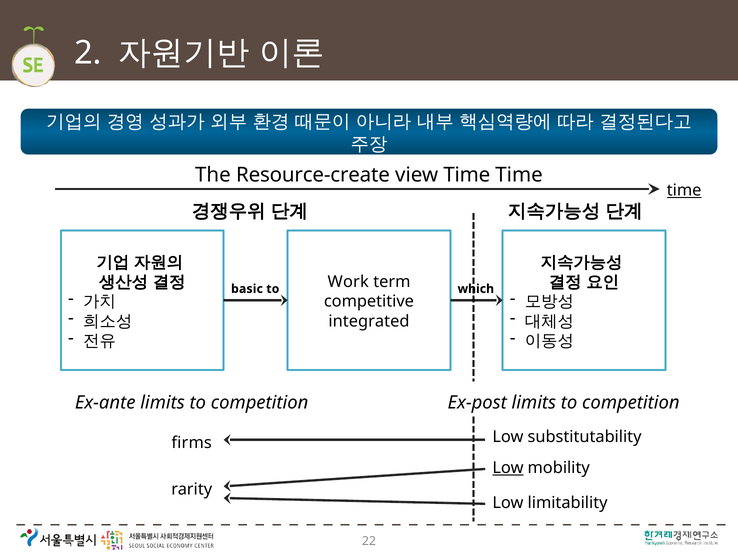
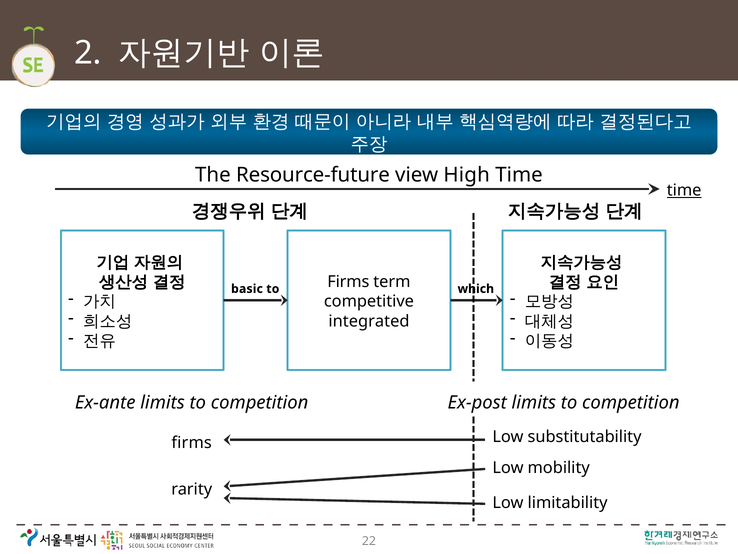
Resource-create: Resource-create -> Resource-future
view Time: Time -> High
Work at (348, 281): Work -> Firms
Low at (508, 467) underline: present -> none
